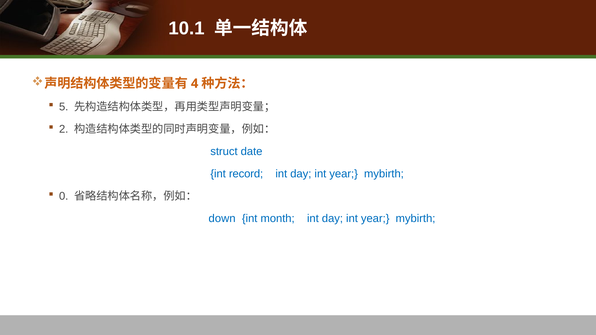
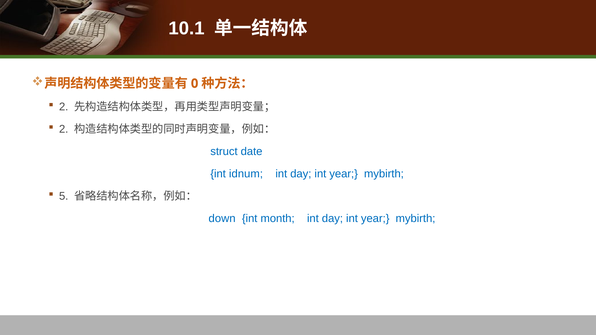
4: 4 -> 0
5 at (64, 107): 5 -> 2
record: record -> idnum
0: 0 -> 5
